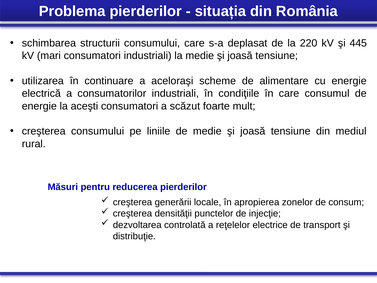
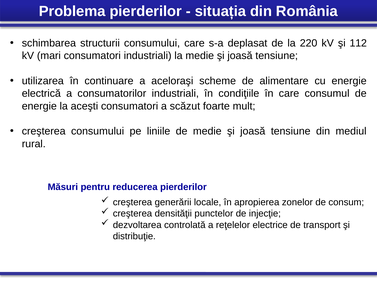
445: 445 -> 112
